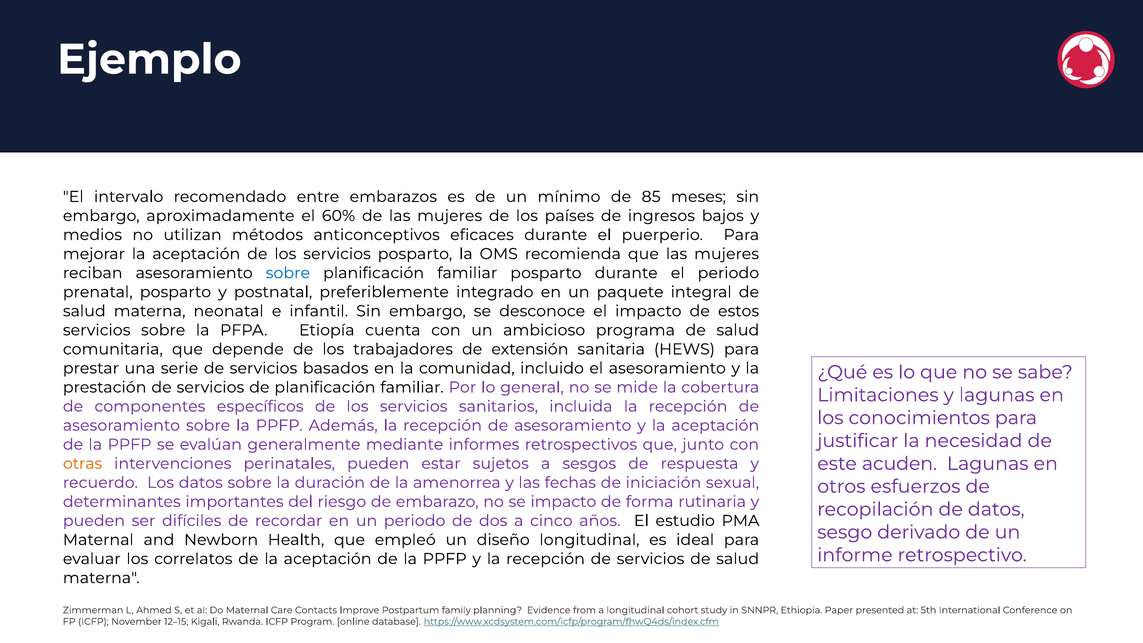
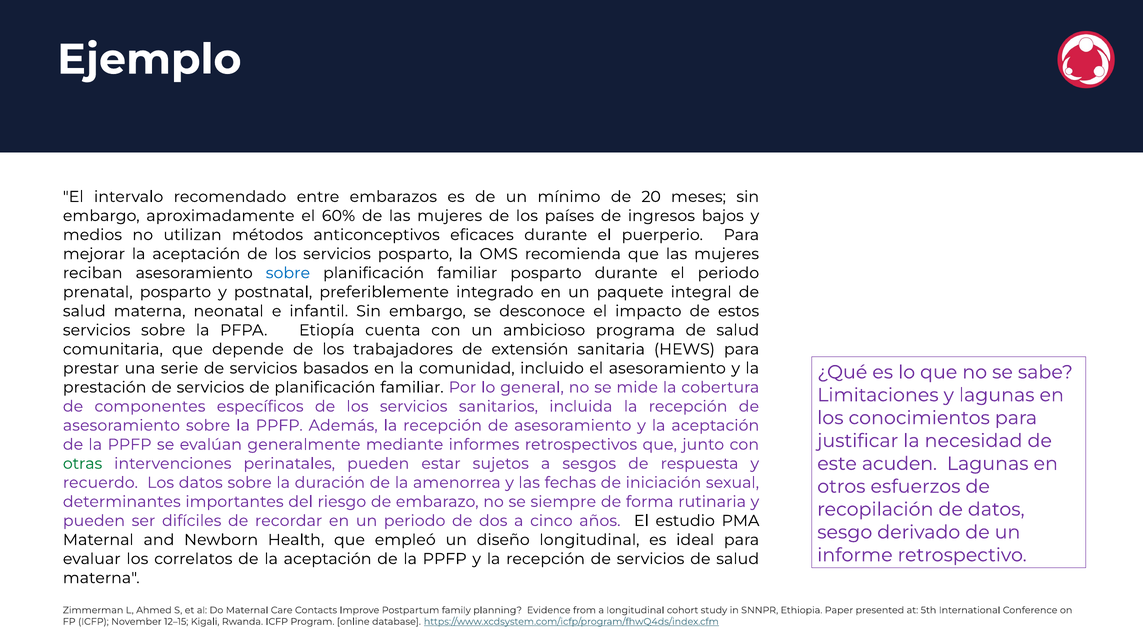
85: 85 -> 20
otras colour: orange -> green
se impacto: impacto -> siempre
